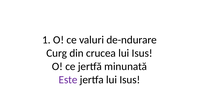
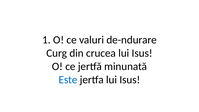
Este colour: purple -> blue
